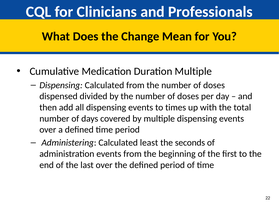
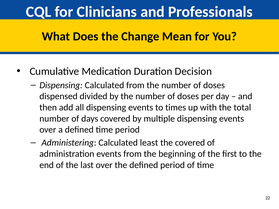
Duration Multiple: Multiple -> Decision
the seconds: seconds -> covered
